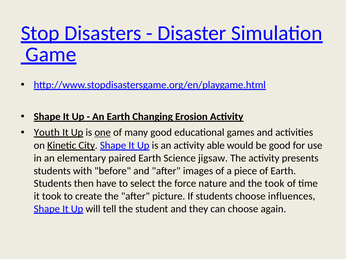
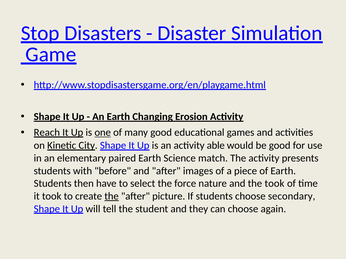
Youth: Youth -> Reach
jigsaw: jigsaw -> match
the at (112, 197) underline: none -> present
influences: influences -> secondary
